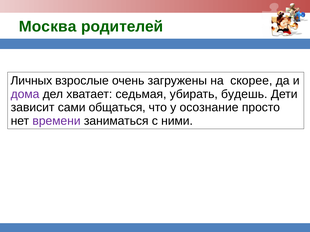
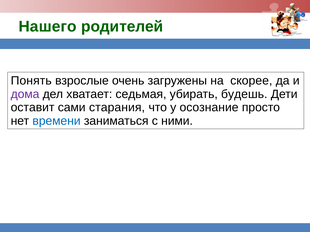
Москва: Москва -> Нашего
Личных: Личных -> Понять
зависит: зависит -> оставит
общаться: общаться -> старания
времени colour: purple -> blue
